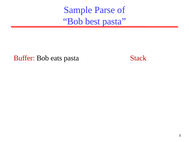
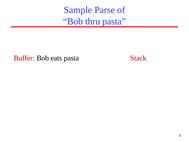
best: best -> thru
